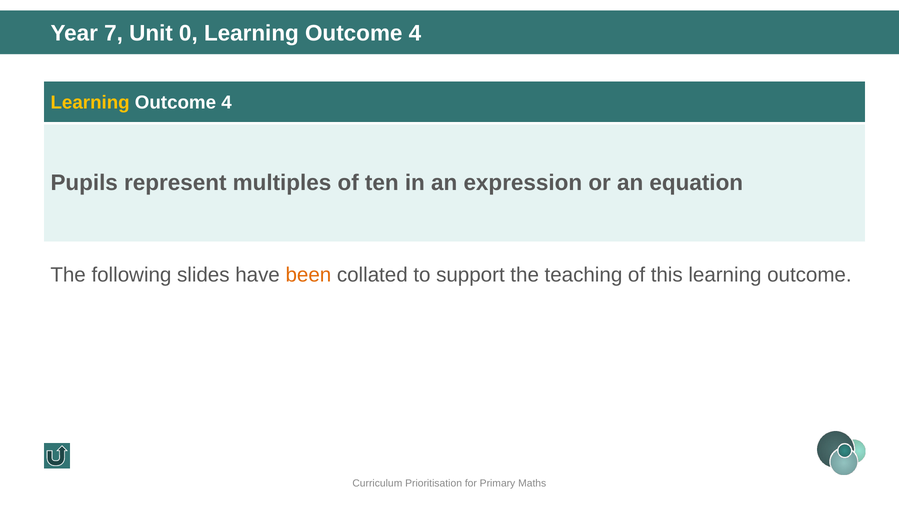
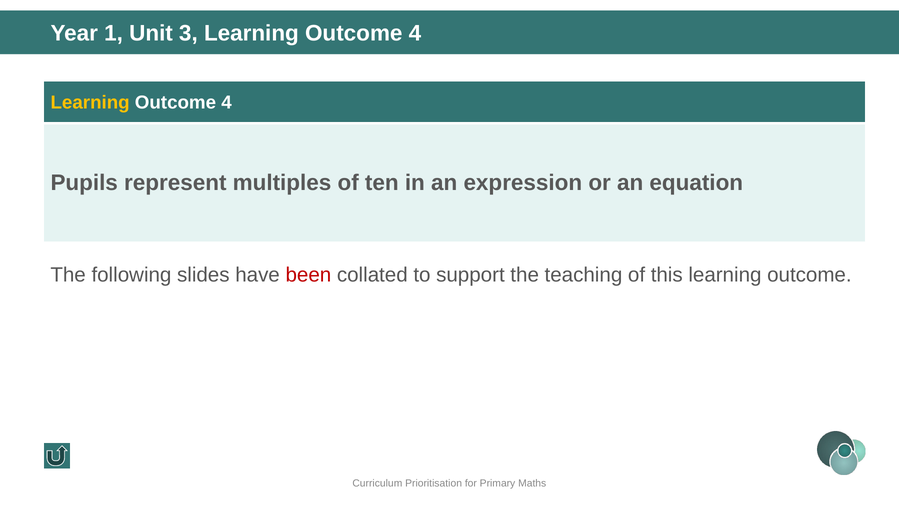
7: 7 -> 1
0: 0 -> 3
been colour: orange -> red
